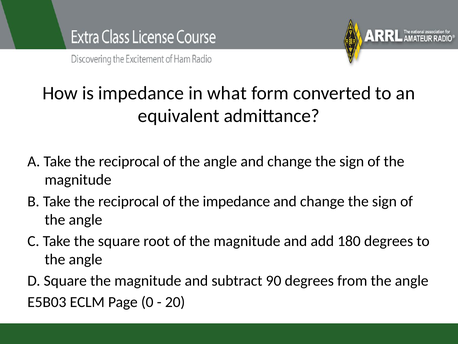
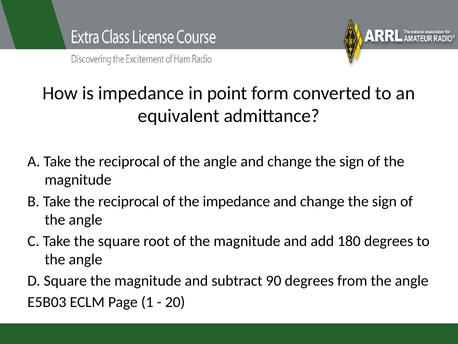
what: what -> point
0: 0 -> 1
